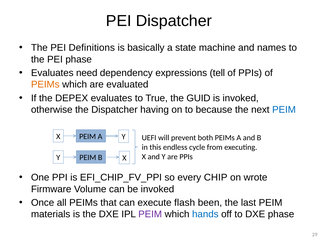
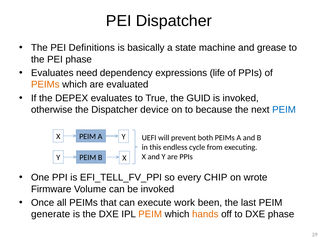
names: names -> grease
tell: tell -> life
having: having -> device
EFI_CHIP_FV_PPI: EFI_CHIP_FV_PPI -> EFI_TELL_FV_PPI
flash: flash -> work
materials: materials -> generate
PEIM at (150, 215) colour: purple -> orange
hands colour: blue -> orange
